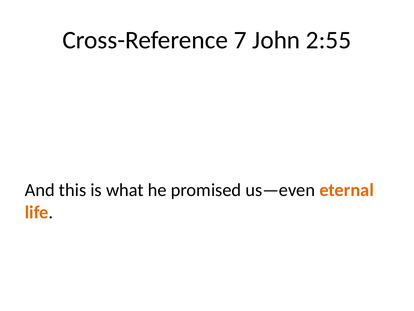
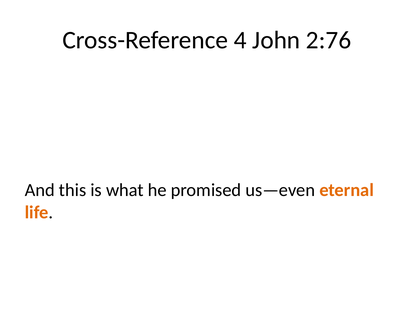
7: 7 -> 4
2:55: 2:55 -> 2:76
